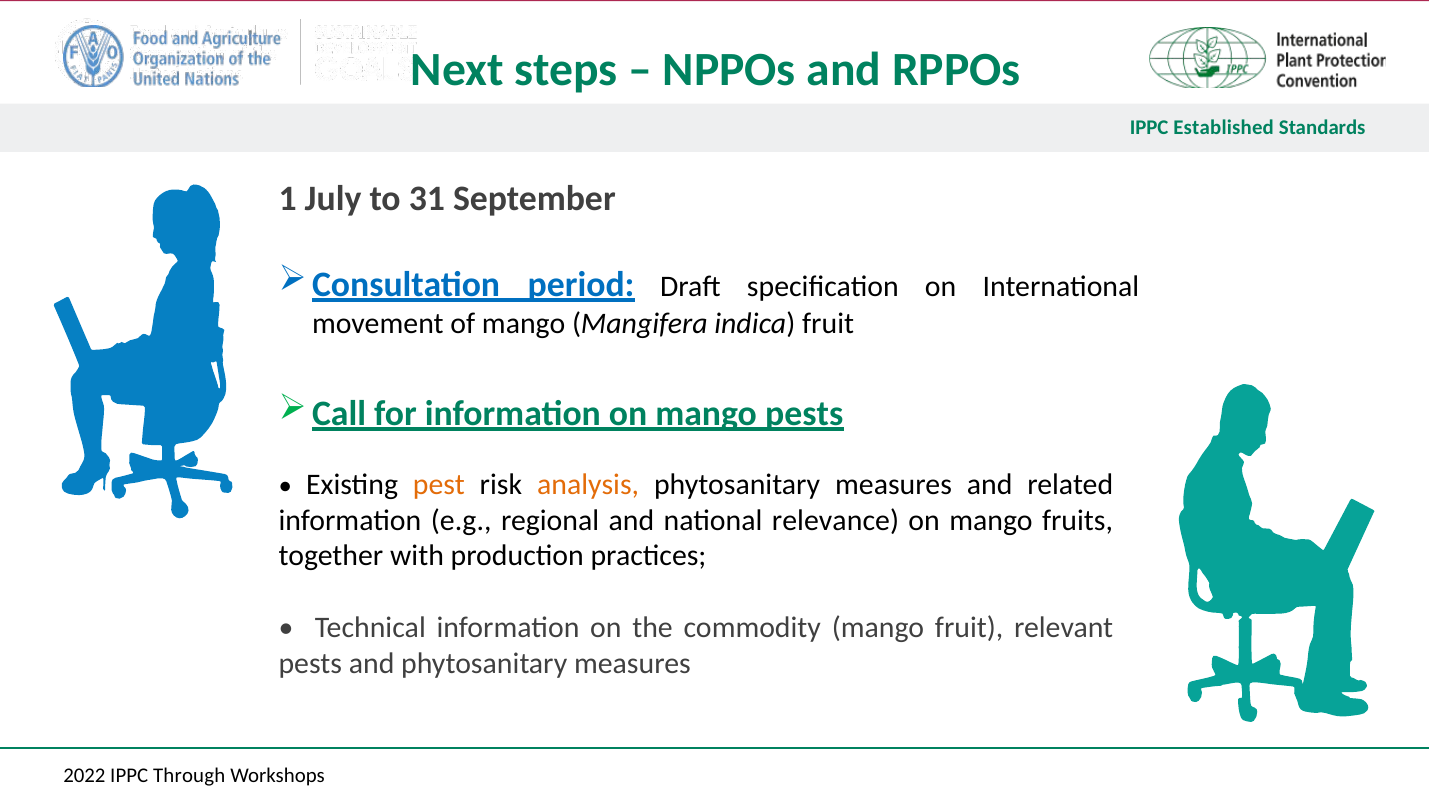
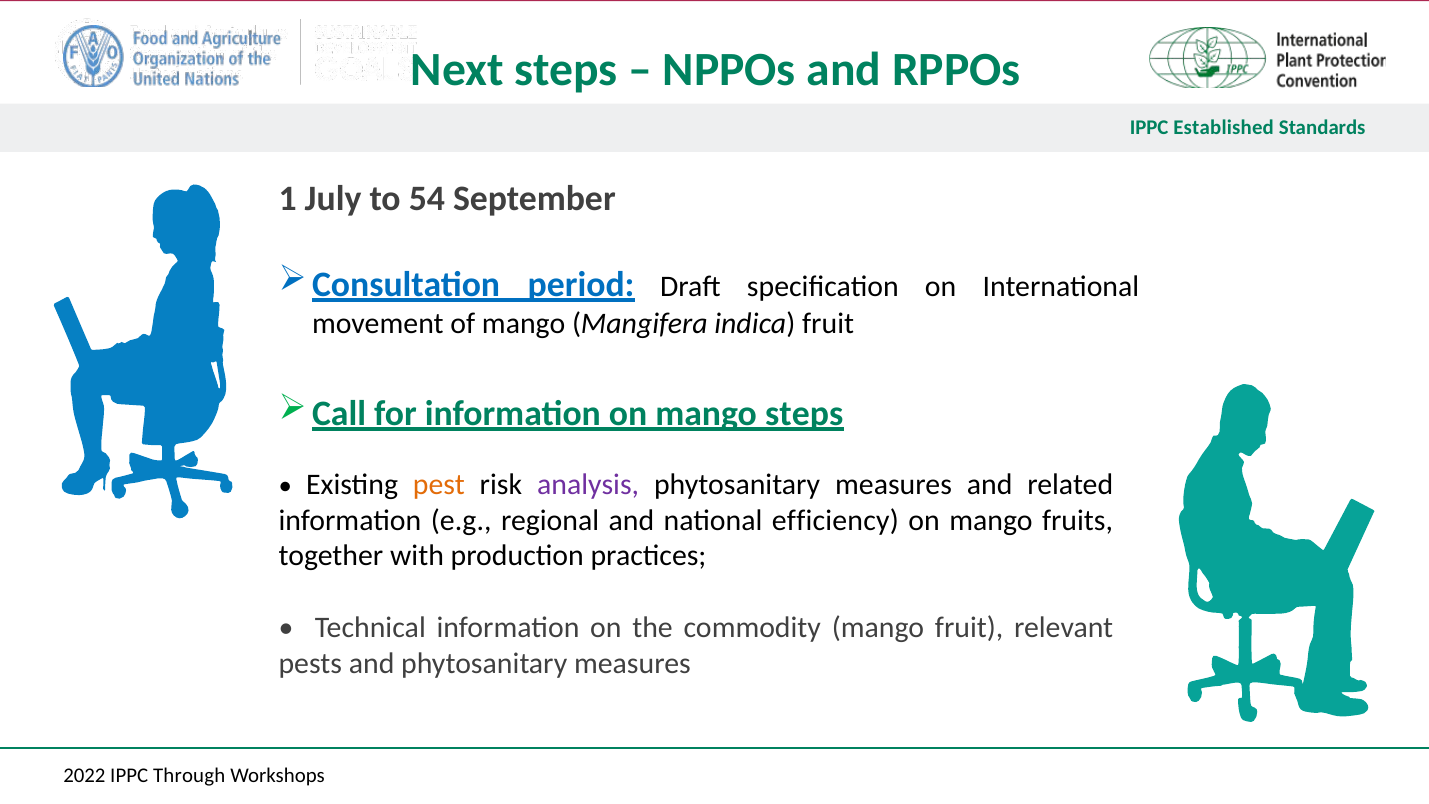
31: 31 -> 54
mango pests: pests -> steps
analysis colour: orange -> purple
relevance: relevance -> efficiency
